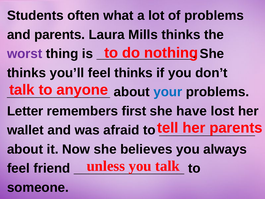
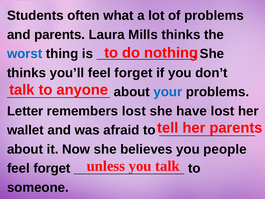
worst colour: purple -> blue
you’ll feel thinks: thinks -> forget
remembers first: first -> lost
always: always -> people
friend at (52, 168): friend -> forget
